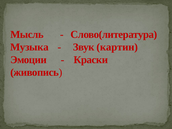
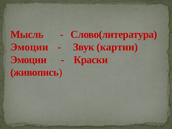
Музыка at (29, 47): Музыка -> Эмоции
